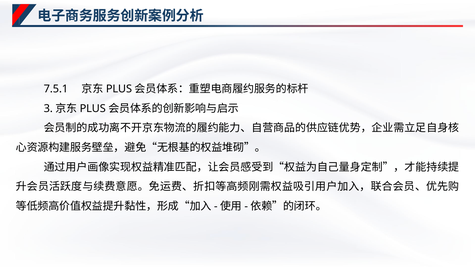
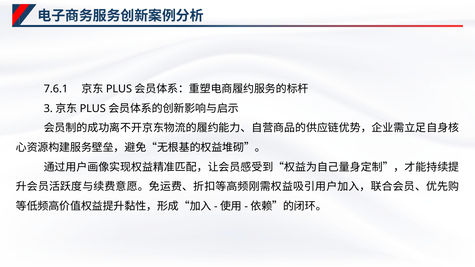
7.5.1: 7.5.1 -> 7.6.1
